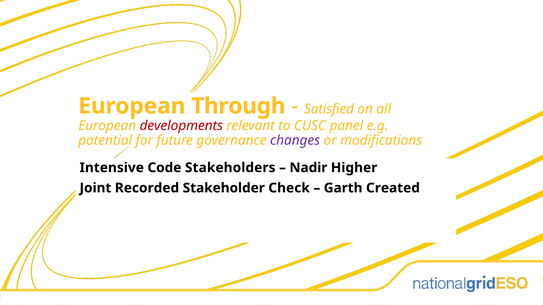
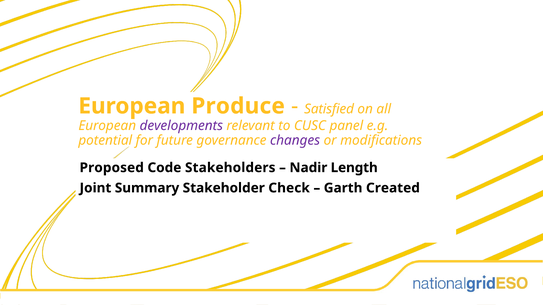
Through: Through -> Produce
developments colour: red -> purple
Intensive: Intensive -> Proposed
Higher: Higher -> Length
Recorded: Recorded -> Summary
